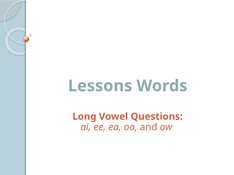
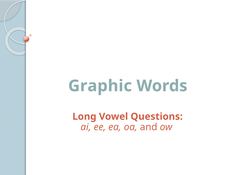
Lessons: Lessons -> Graphic
